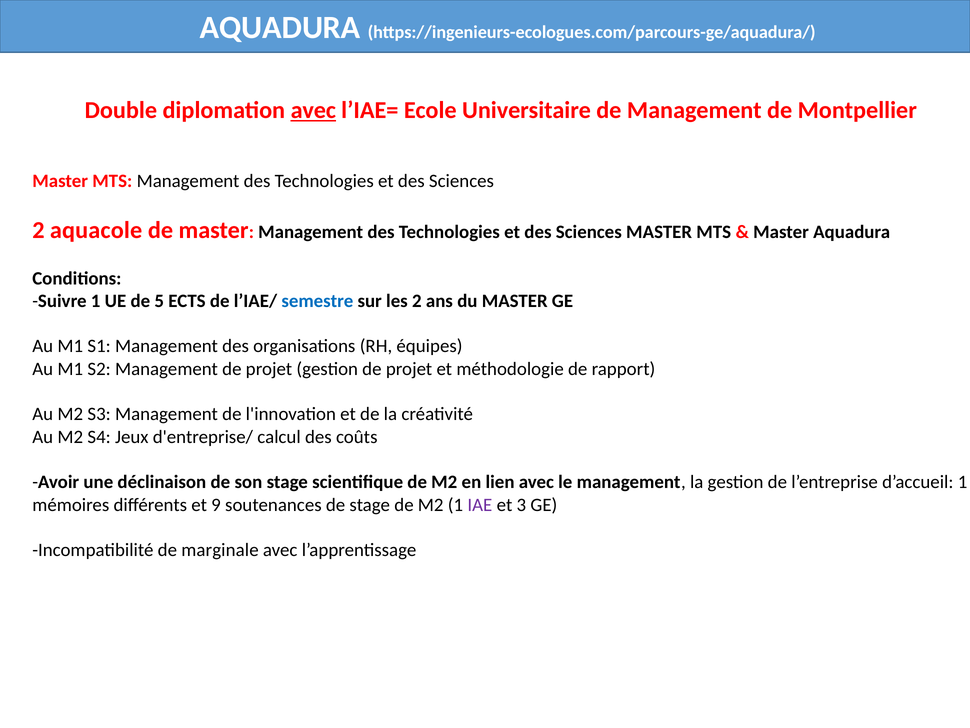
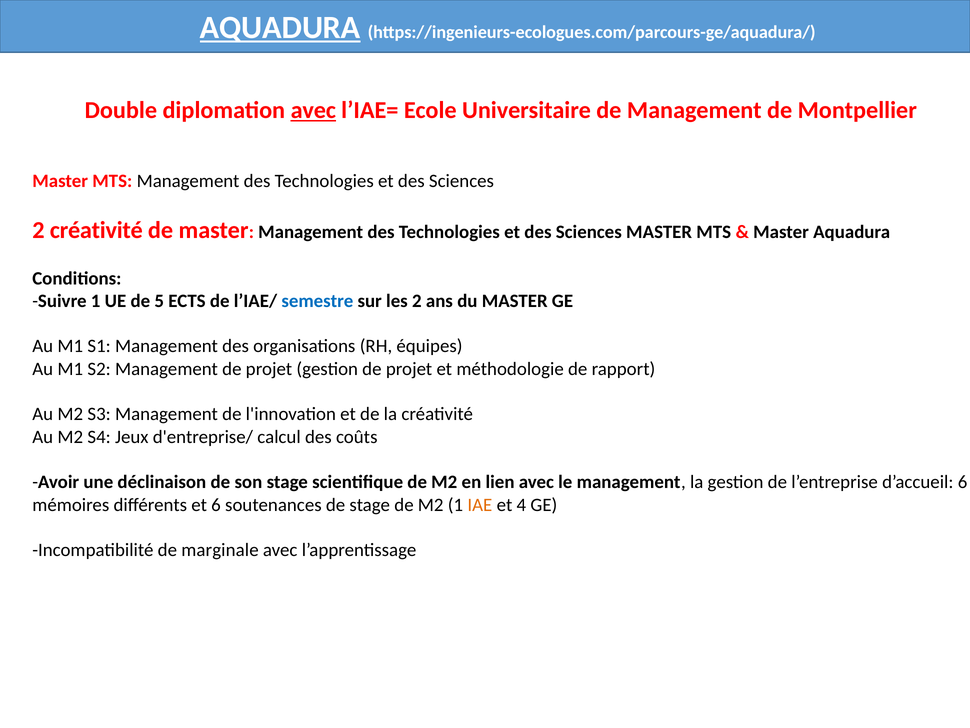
AQUADURA at (280, 27) underline: none -> present
2 aquacole: aquacole -> créativité
d’accueil 1: 1 -> 6
et 9: 9 -> 6
IAE colour: purple -> orange
3: 3 -> 4
